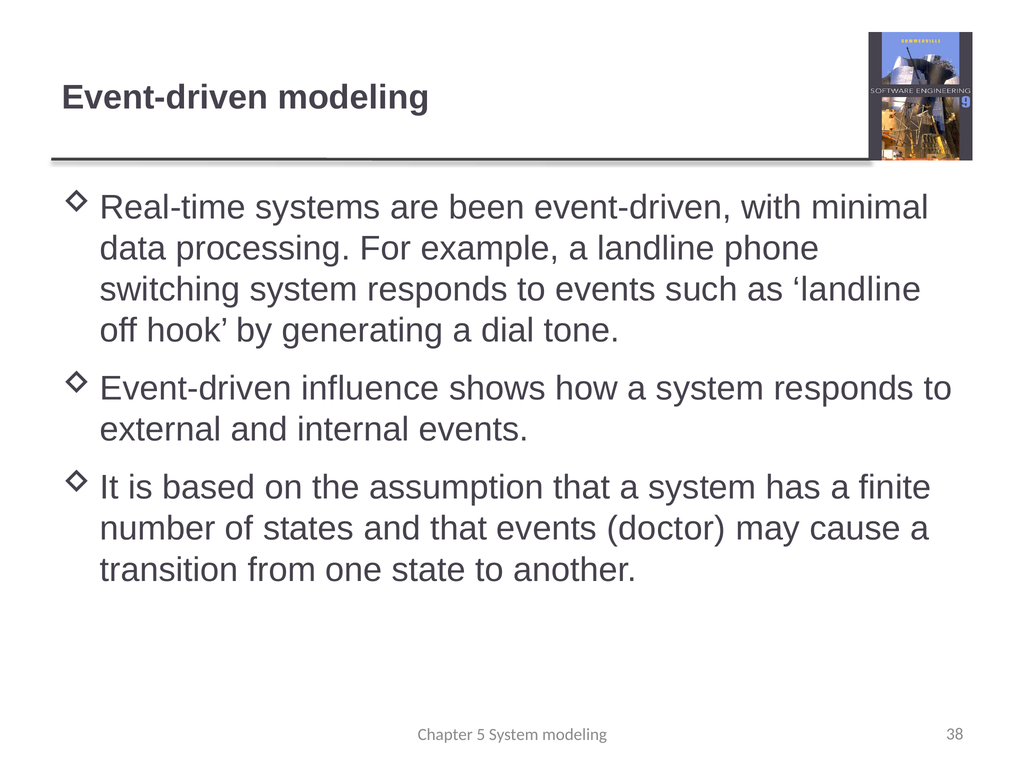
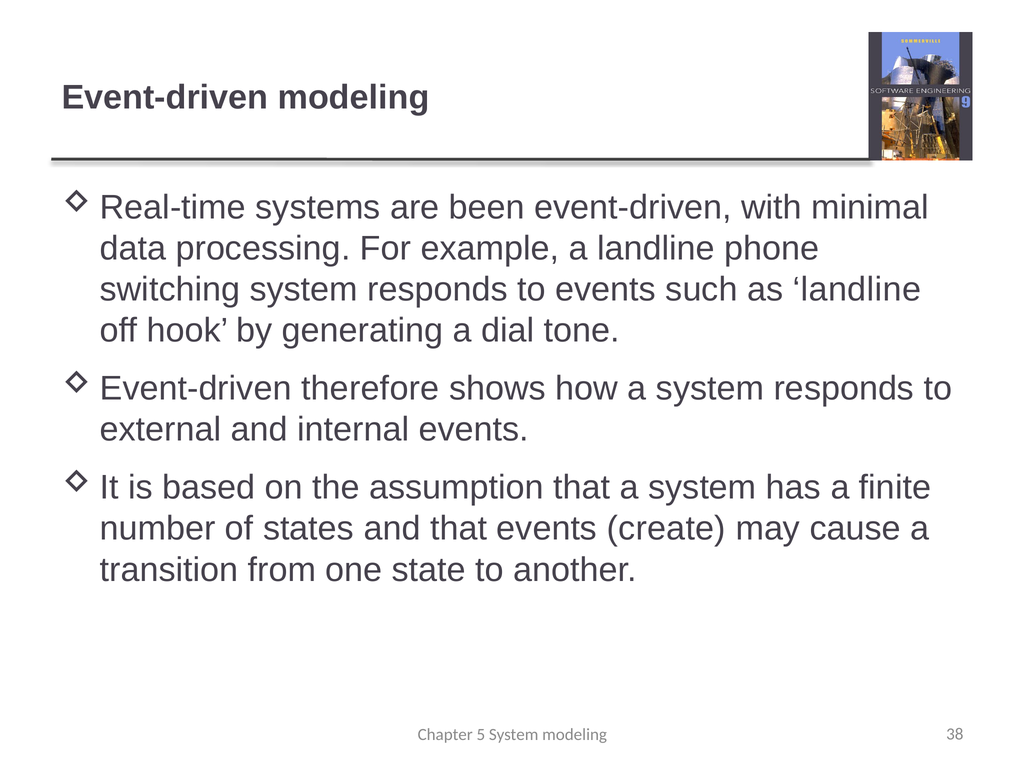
influence: influence -> therefore
doctor: doctor -> create
